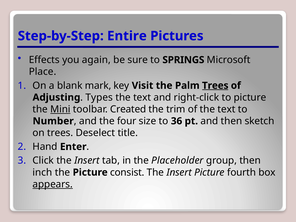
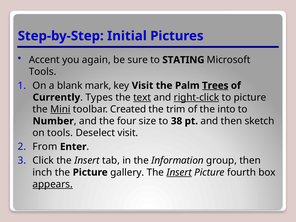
Entire: Entire -> Initial
Effects: Effects -> Accent
SPRINGS: SPRINGS -> STATING
Place at (43, 72): Place -> Tools
Adjusting: Adjusting -> Currently
text at (142, 97) underline: none -> present
right-click underline: none -> present
of the text: text -> into
36: 36 -> 38
on trees: trees -> tools
Deselect title: title -> visit
Hand: Hand -> From
Placeholder: Placeholder -> Information
consist: consist -> gallery
Insert at (179, 172) underline: none -> present
